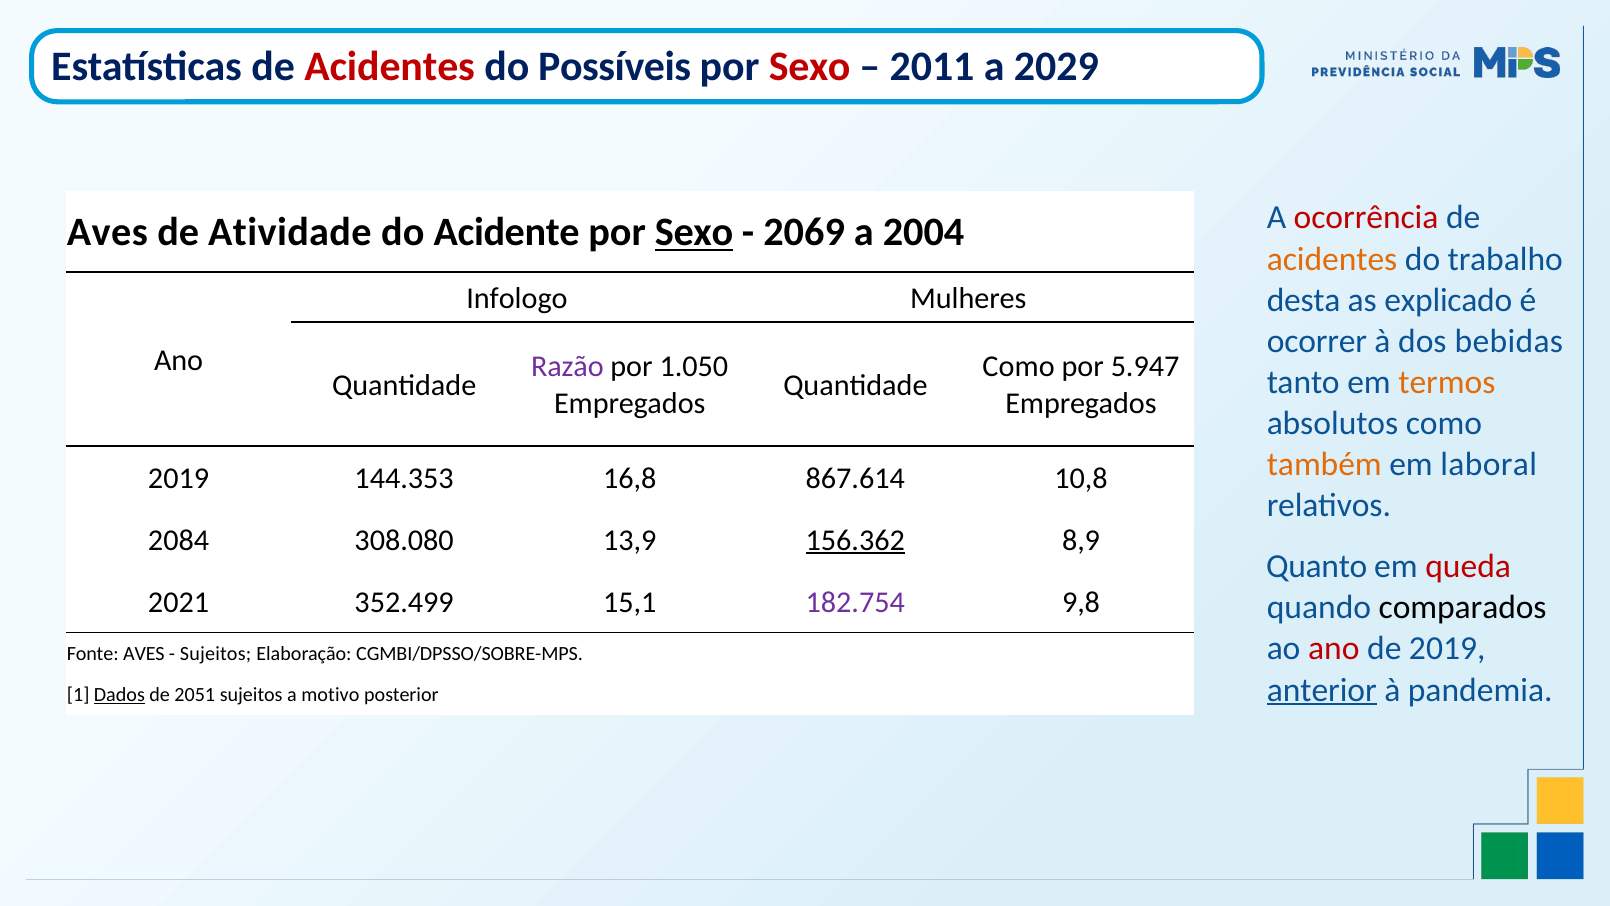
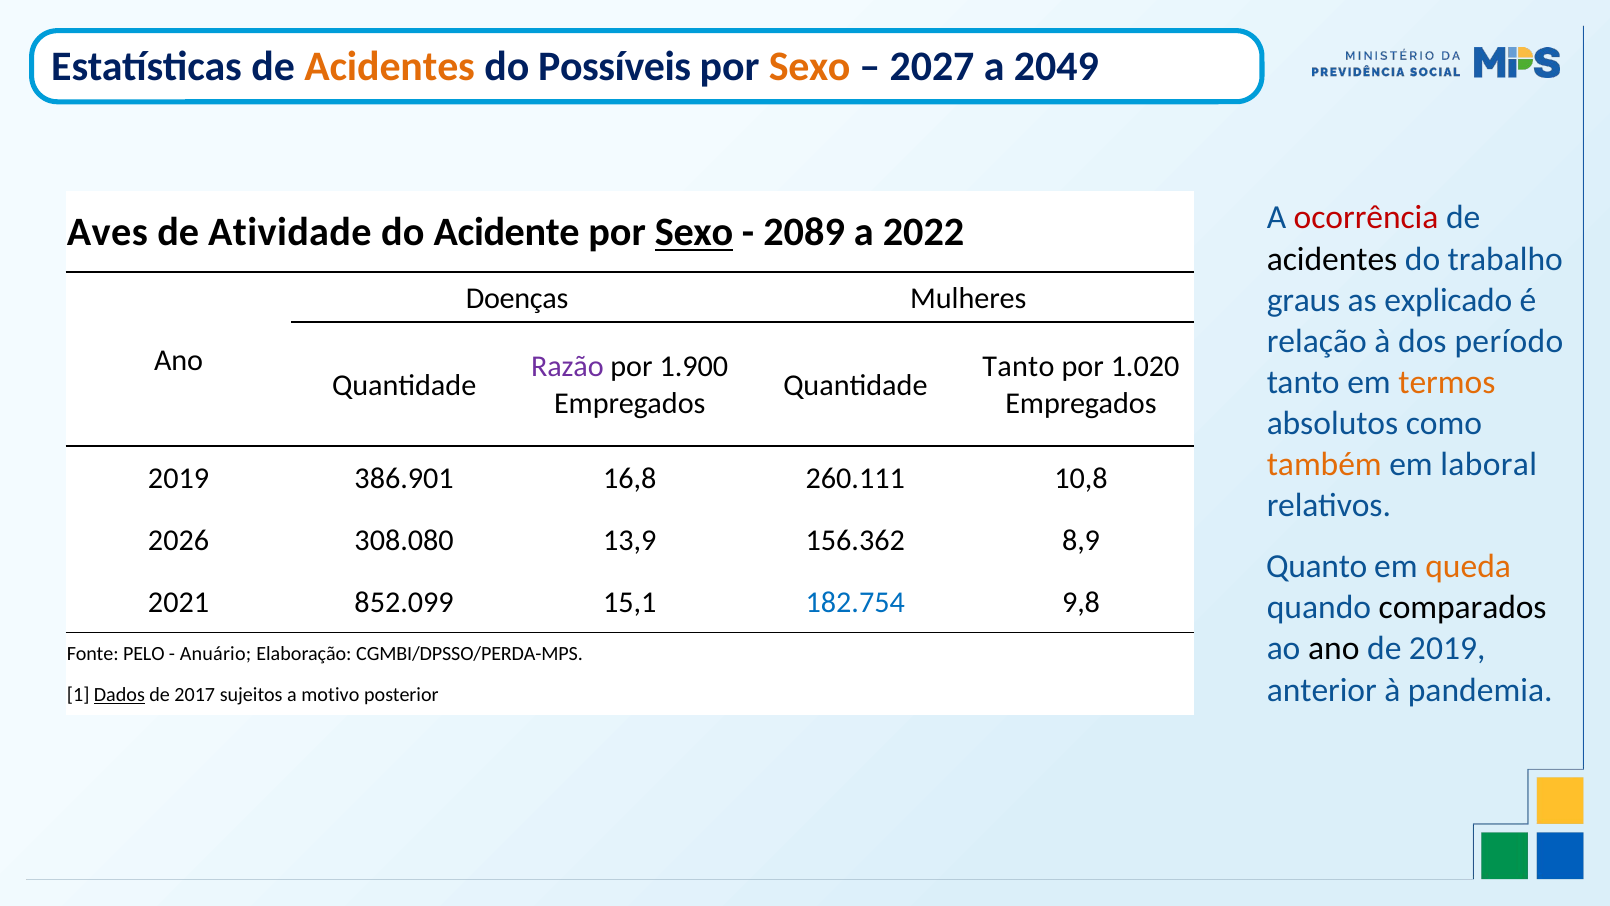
Acidentes at (390, 67) colour: red -> orange
Sexo at (810, 67) colour: red -> orange
2011: 2011 -> 2027
2029: 2029 -> 2049
2069: 2069 -> 2089
2004: 2004 -> 2022
acidentes at (1332, 259) colour: orange -> black
Infologo: Infologo -> Doenças
desta: desta -> graus
ocorrer: ocorrer -> relação
bebidas: bebidas -> período
1.050: 1.050 -> 1.900
Como at (1019, 367): Como -> Tanto
5.947: 5.947 -> 1.020
144.353: 144.353 -> 386.901
867.614: 867.614 -> 260.111
2084: 2084 -> 2026
156.362 underline: present -> none
queda colour: red -> orange
352.499: 352.499 -> 852.099
182.754 colour: purple -> blue
ano at (1334, 649) colour: red -> black
Fonte AVES: AVES -> PELO
Sujeitos at (216, 653): Sujeitos -> Anuário
CGMBI/DPSSO/SOBRE-MPS: CGMBI/DPSSO/SOBRE-MPS -> CGMBI/DPSSO/PERDA-MPS
anterior underline: present -> none
2051: 2051 -> 2017
